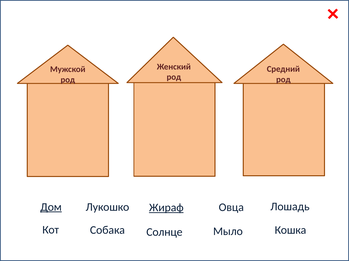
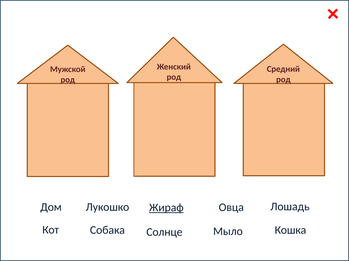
Дом underline: present -> none
